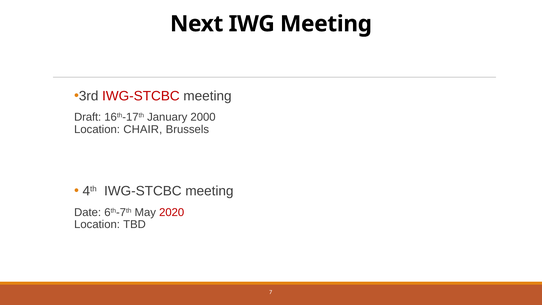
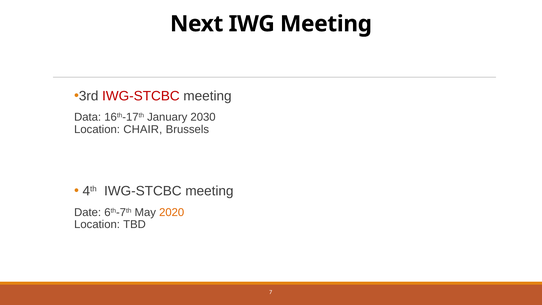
Draft: Draft -> Data
2000: 2000 -> 2030
2020 colour: red -> orange
